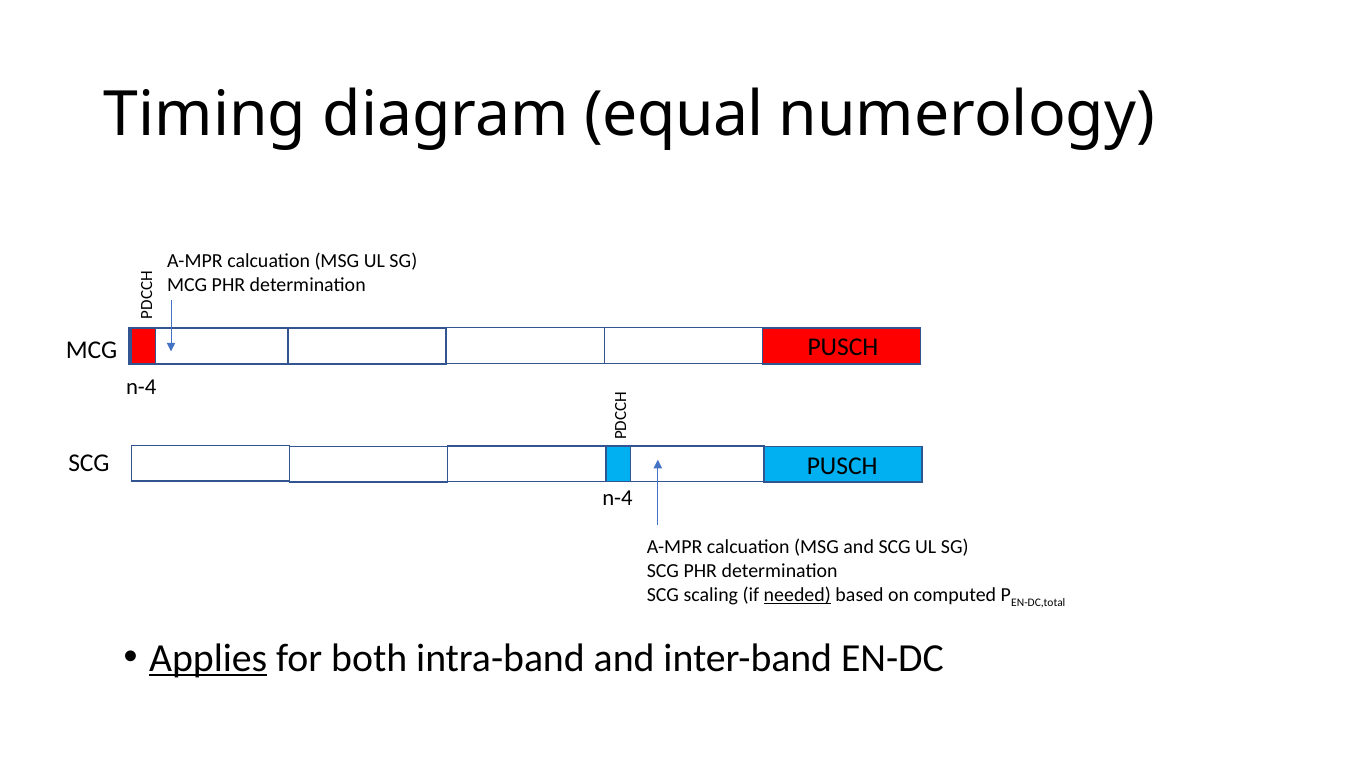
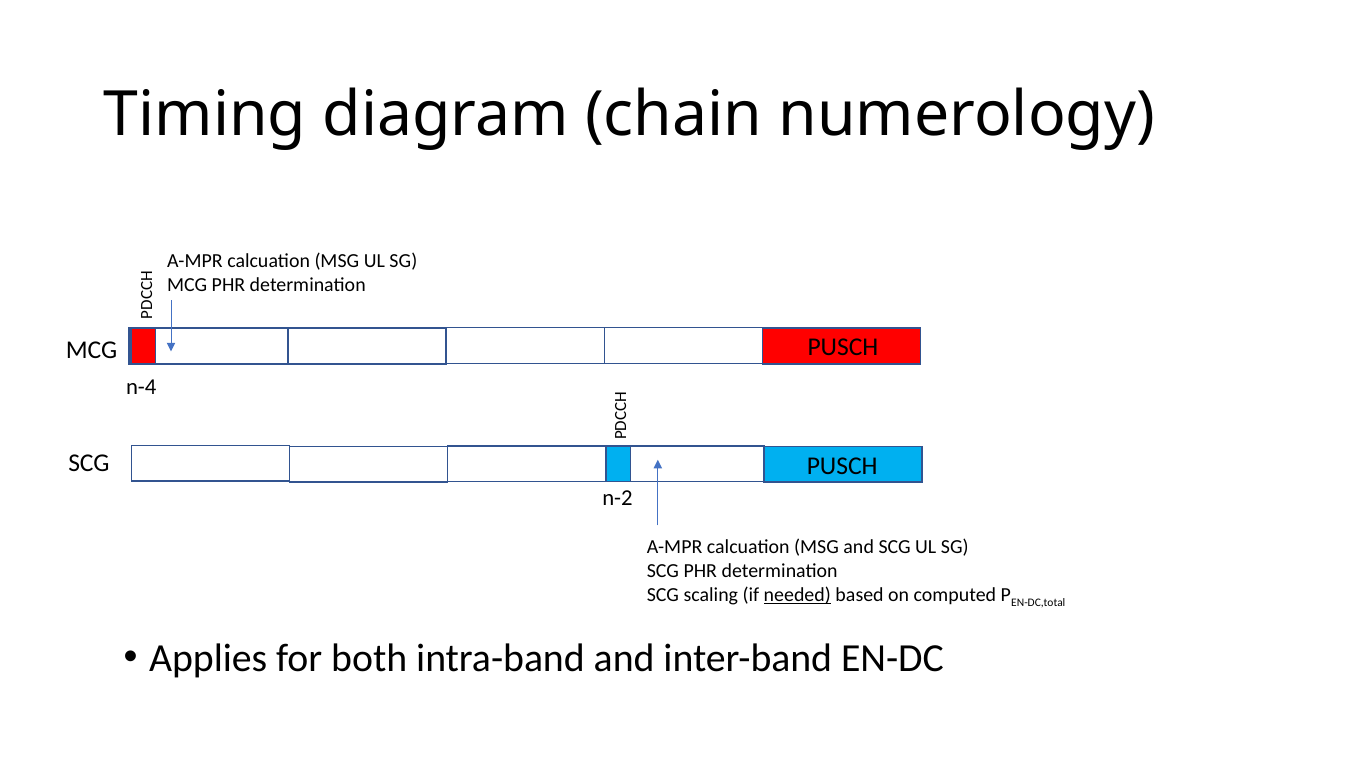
equal: equal -> chain
n-4 at (617, 498): n-4 -> n-2
Applies underline: present -> none
